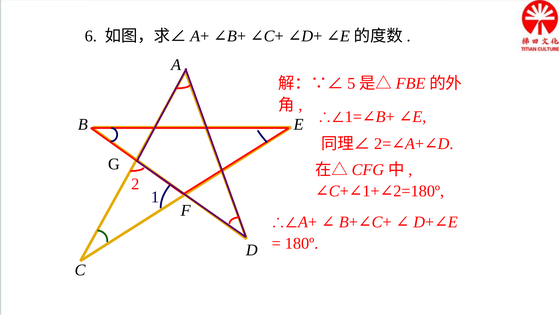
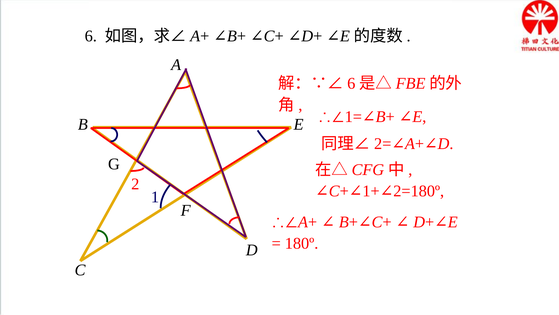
5 at (351, 83): 5 -> 6
